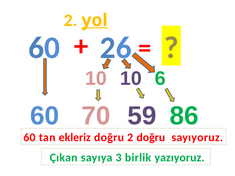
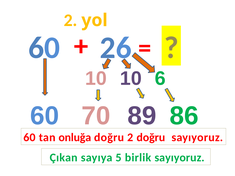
yol underline: present -> none
59: 59 -> 89
ekleriz: ekleriz -> onluğa
3: 3 -> 5
birlik yazıyoruz: yazıyoruz -> sayıyoruz
